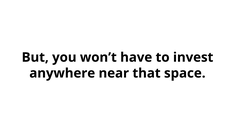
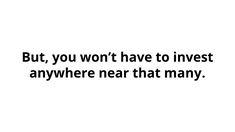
space: space -> many
